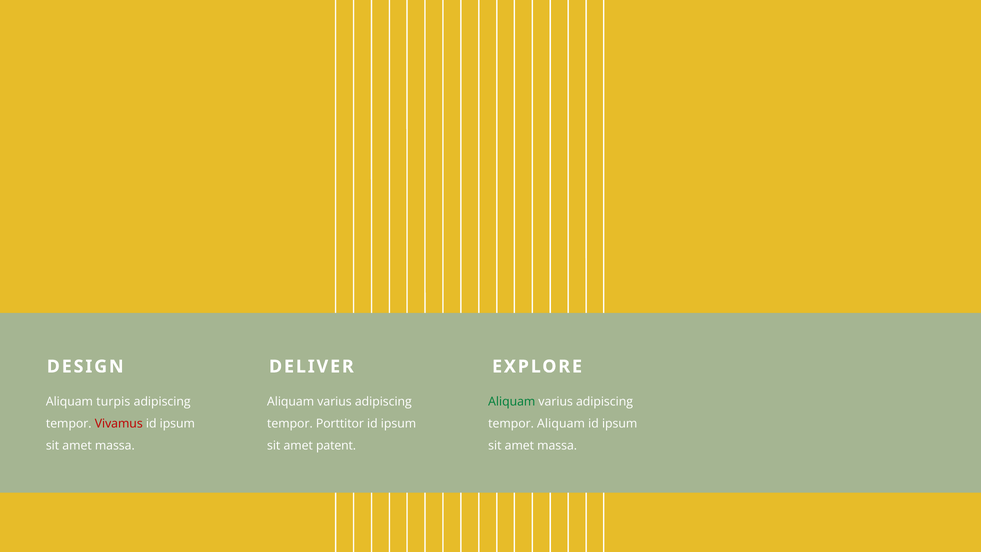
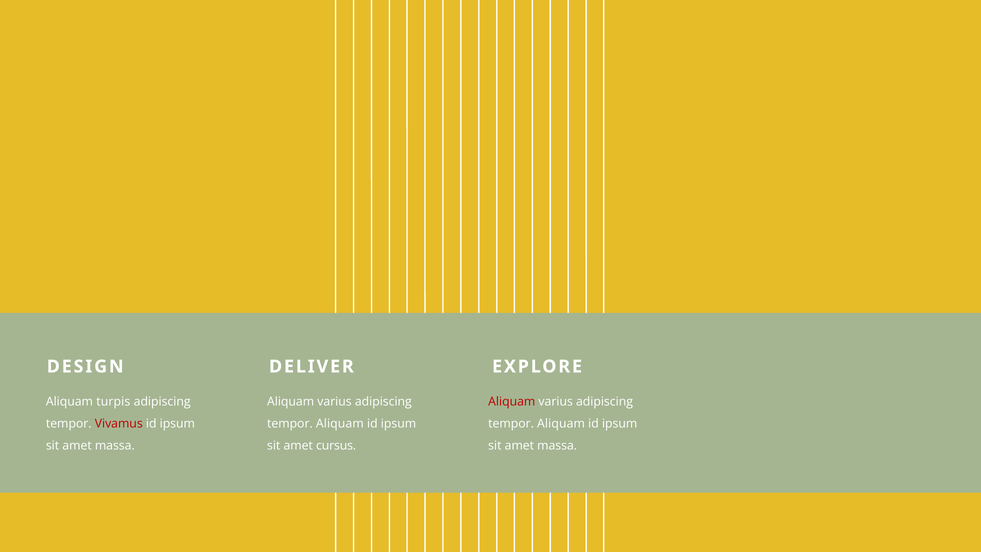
Aliquam at (512, 402) colour: green -> red
Porttitor at (340, 424): Porttitor -> Aliquam
patent: patent -> cursus
